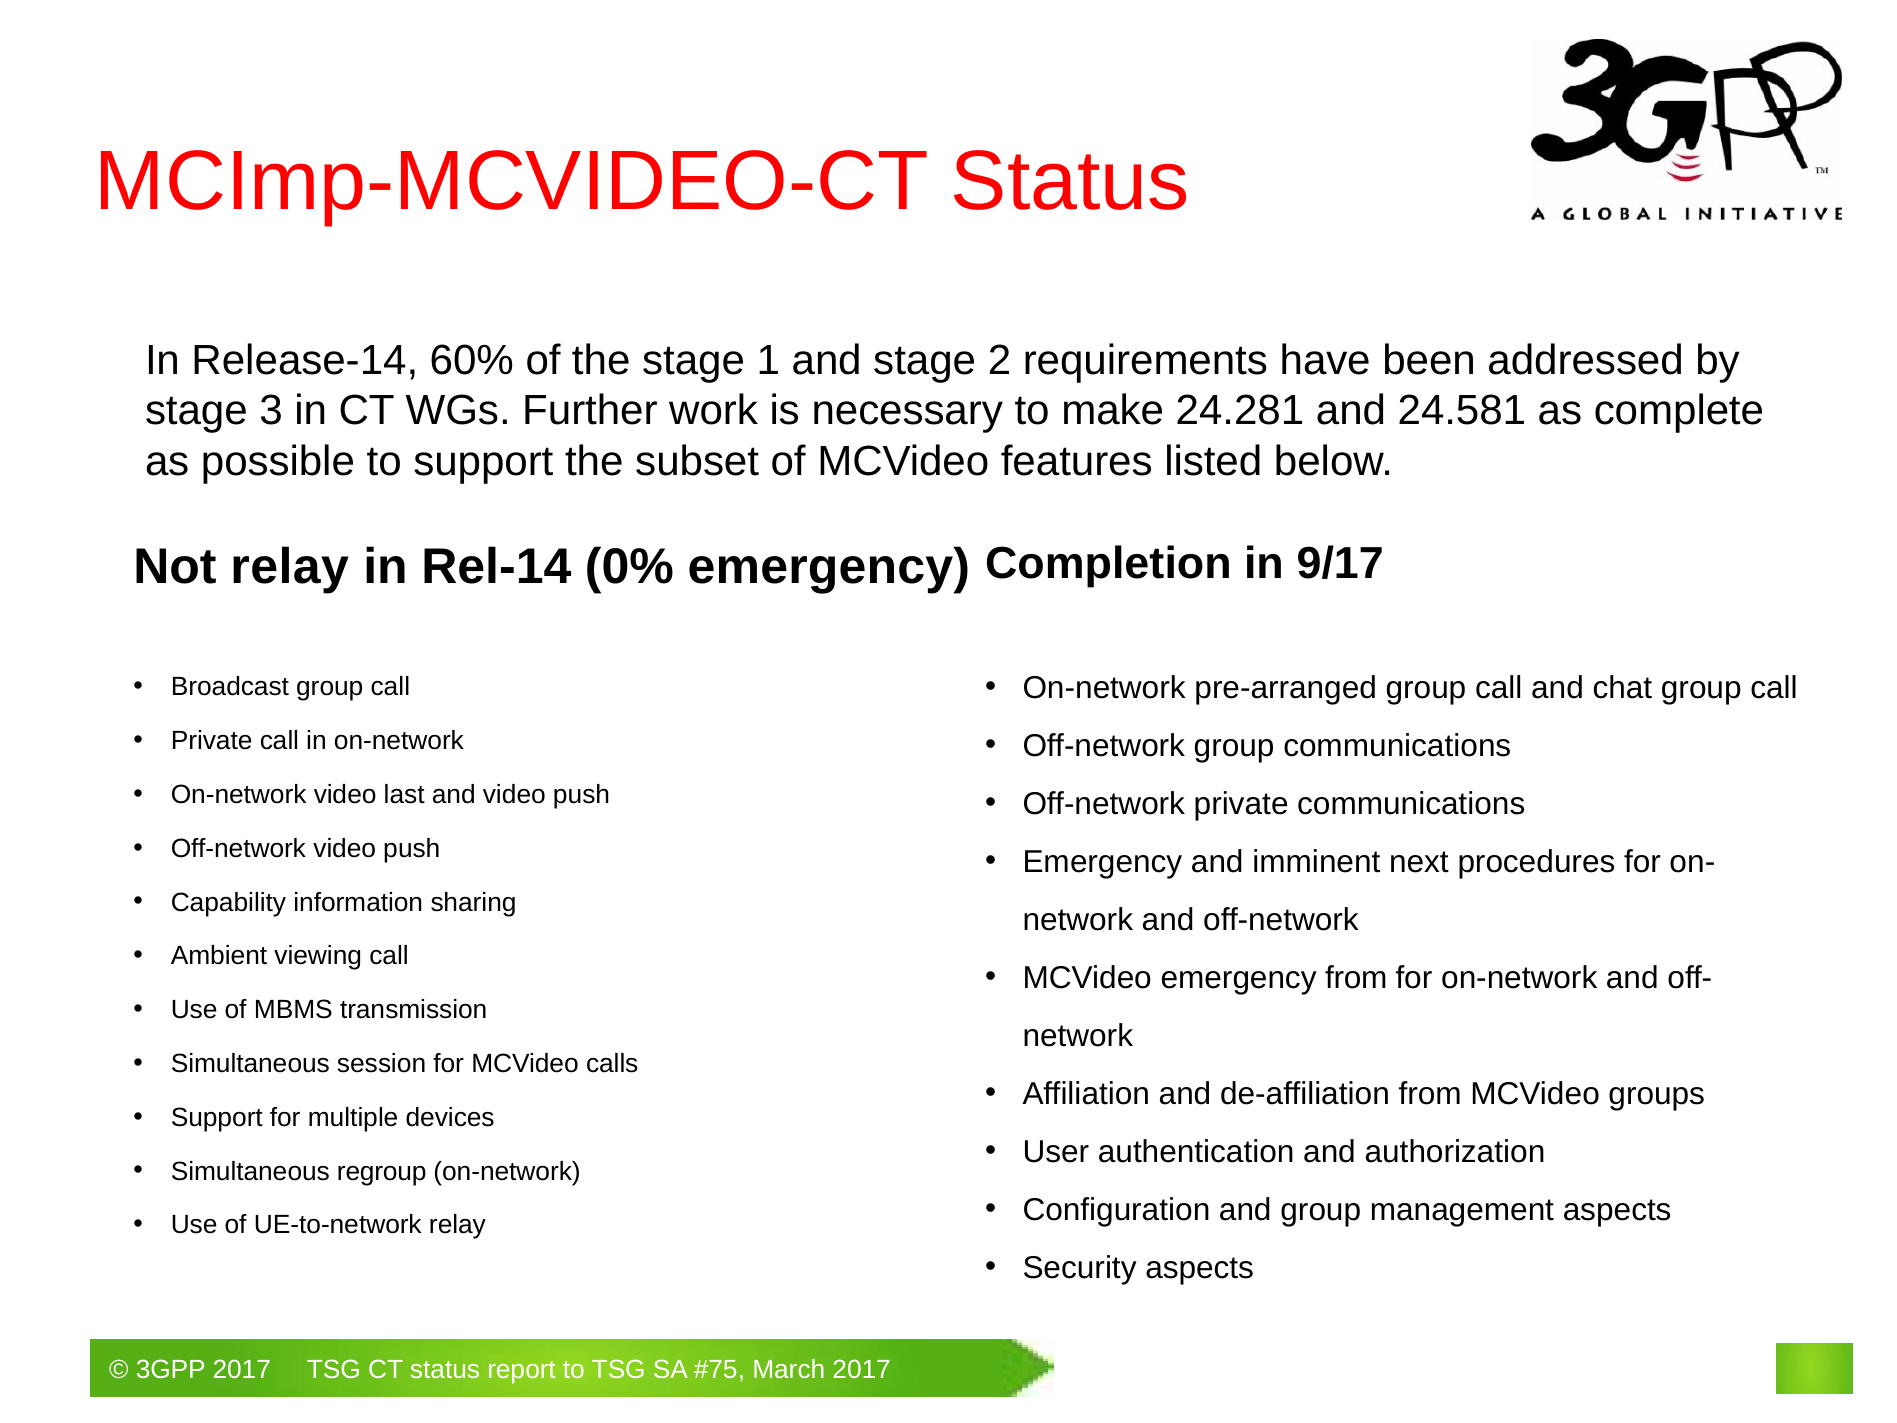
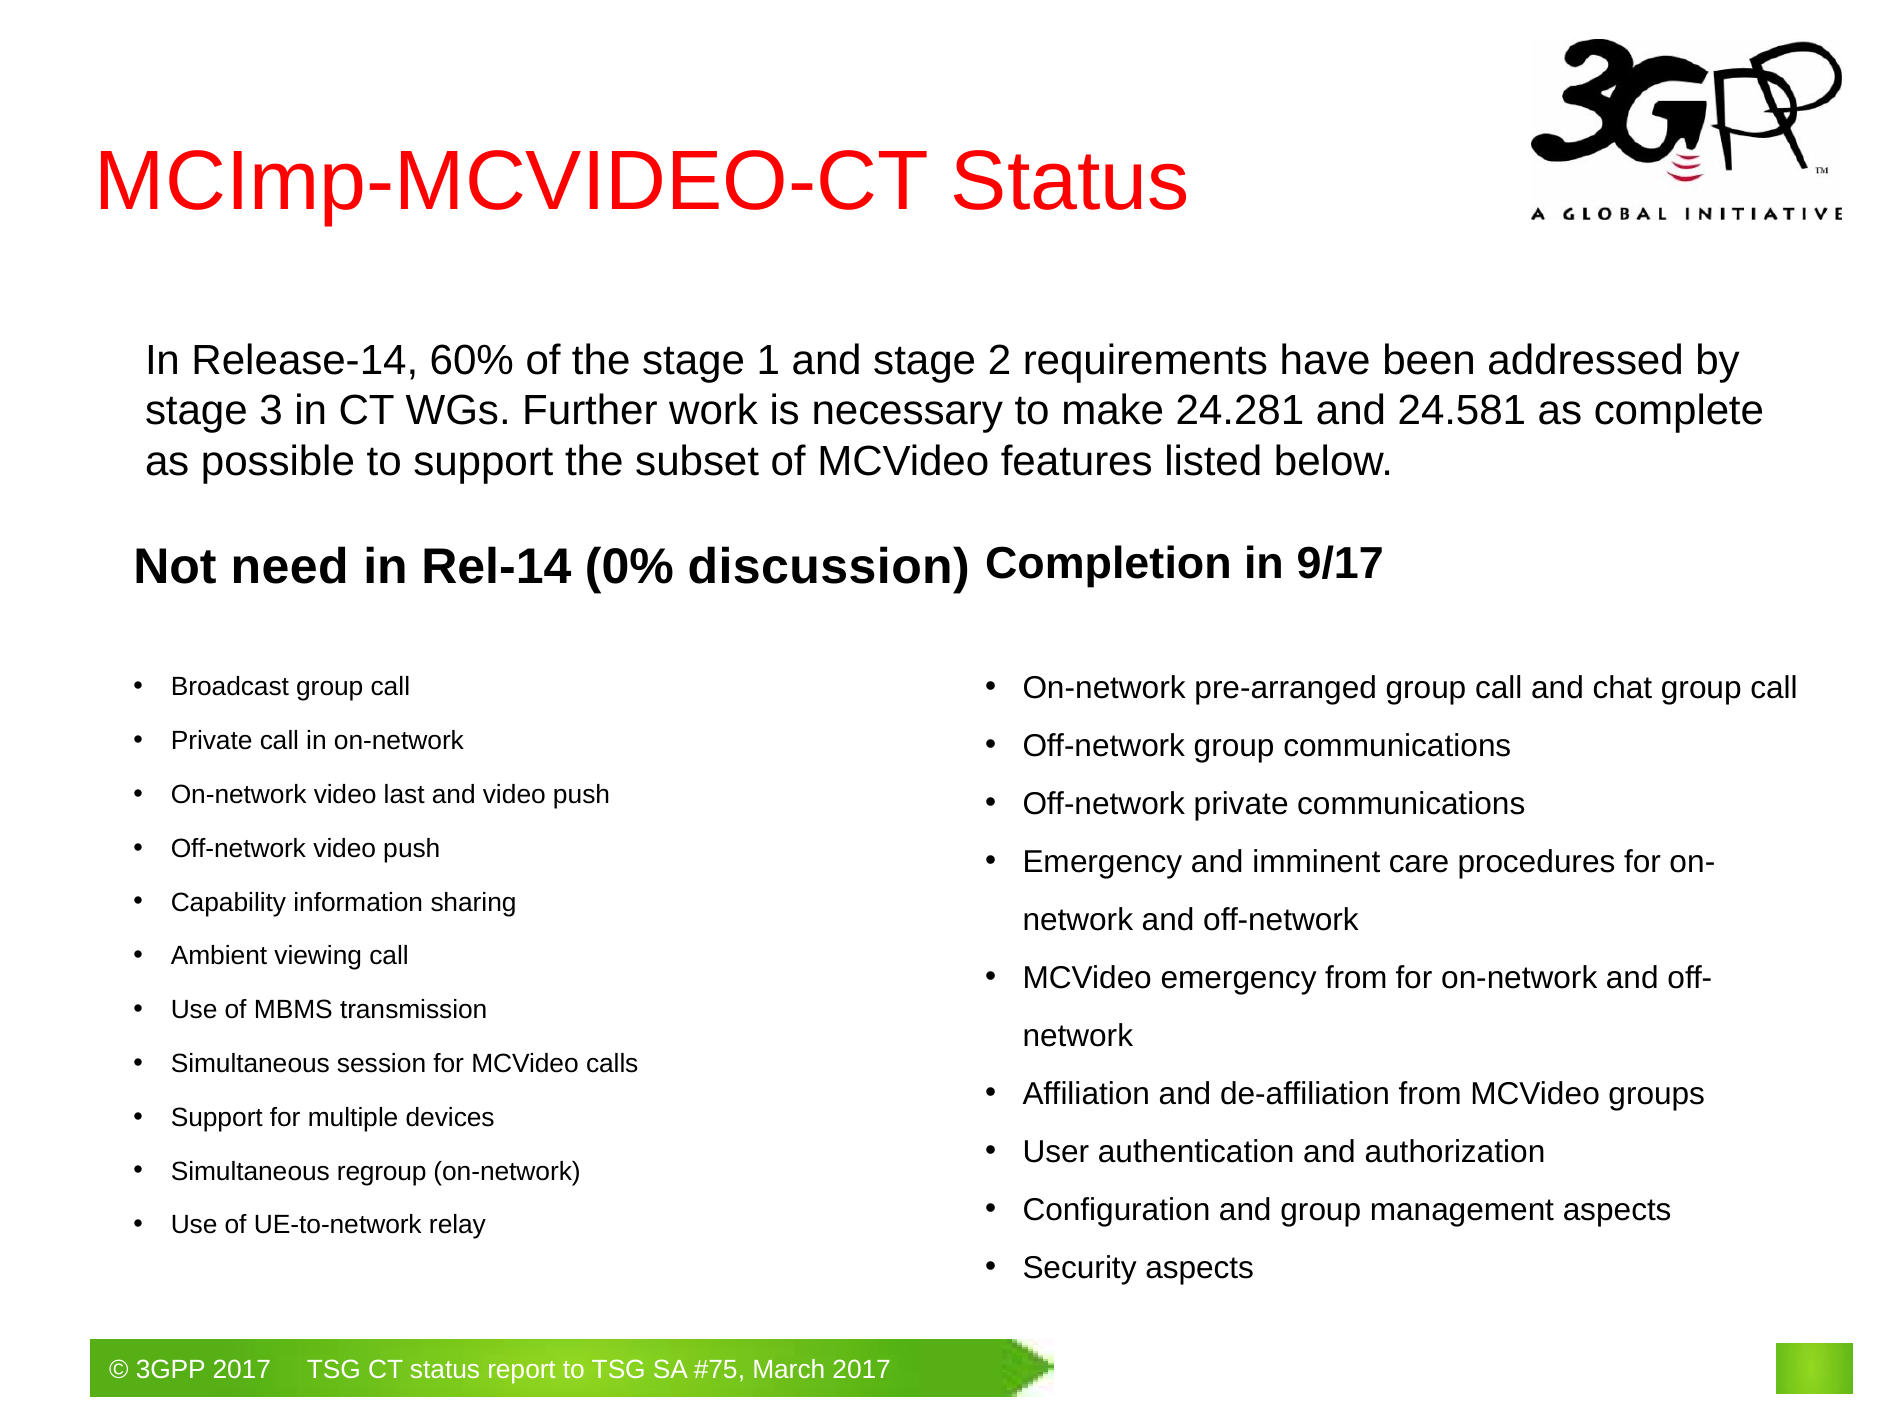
Not relay: relay -> need
0% emergency: emergency -> discussion
next: next -> care
